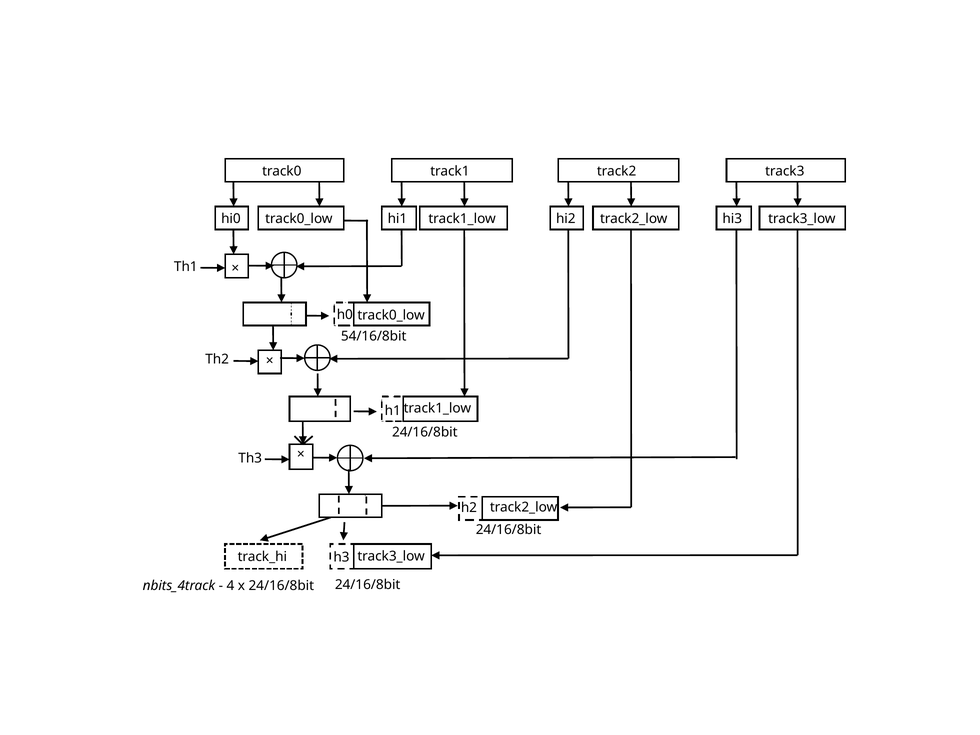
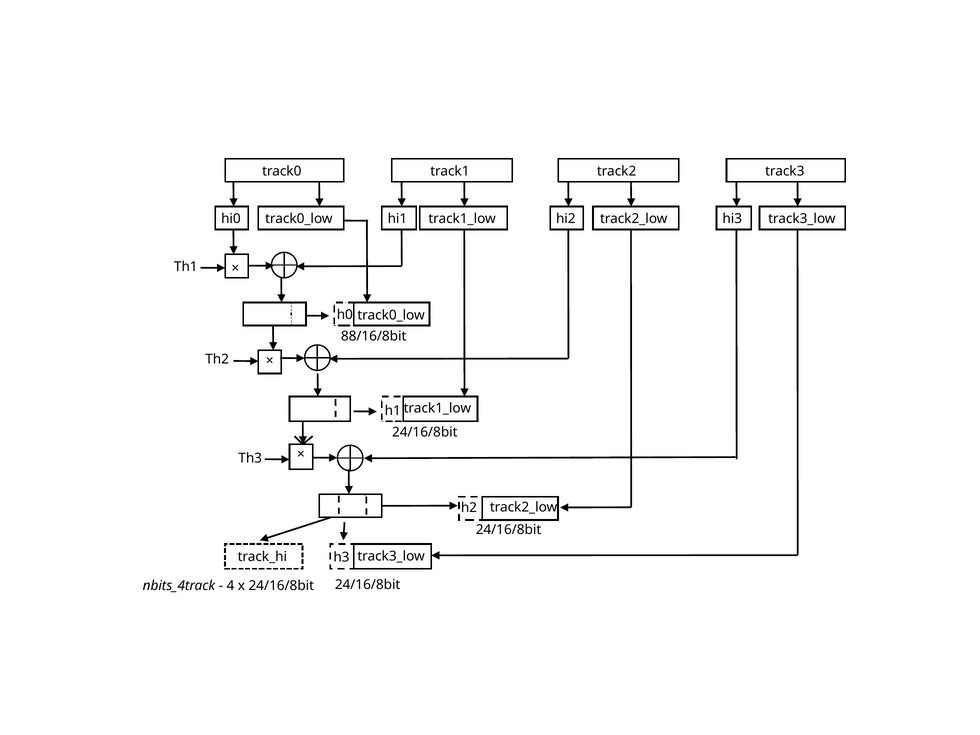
54/16/8bit: 54/16/8bit -> 88/16/8bit
